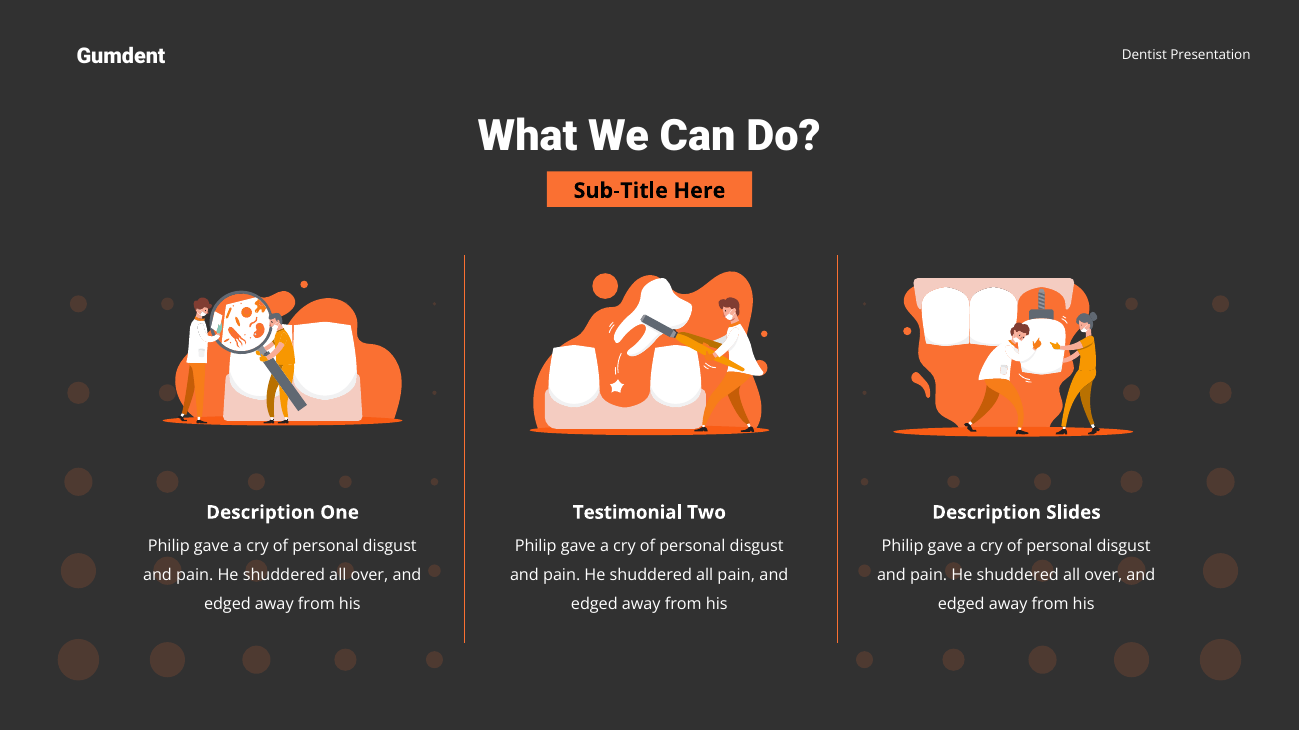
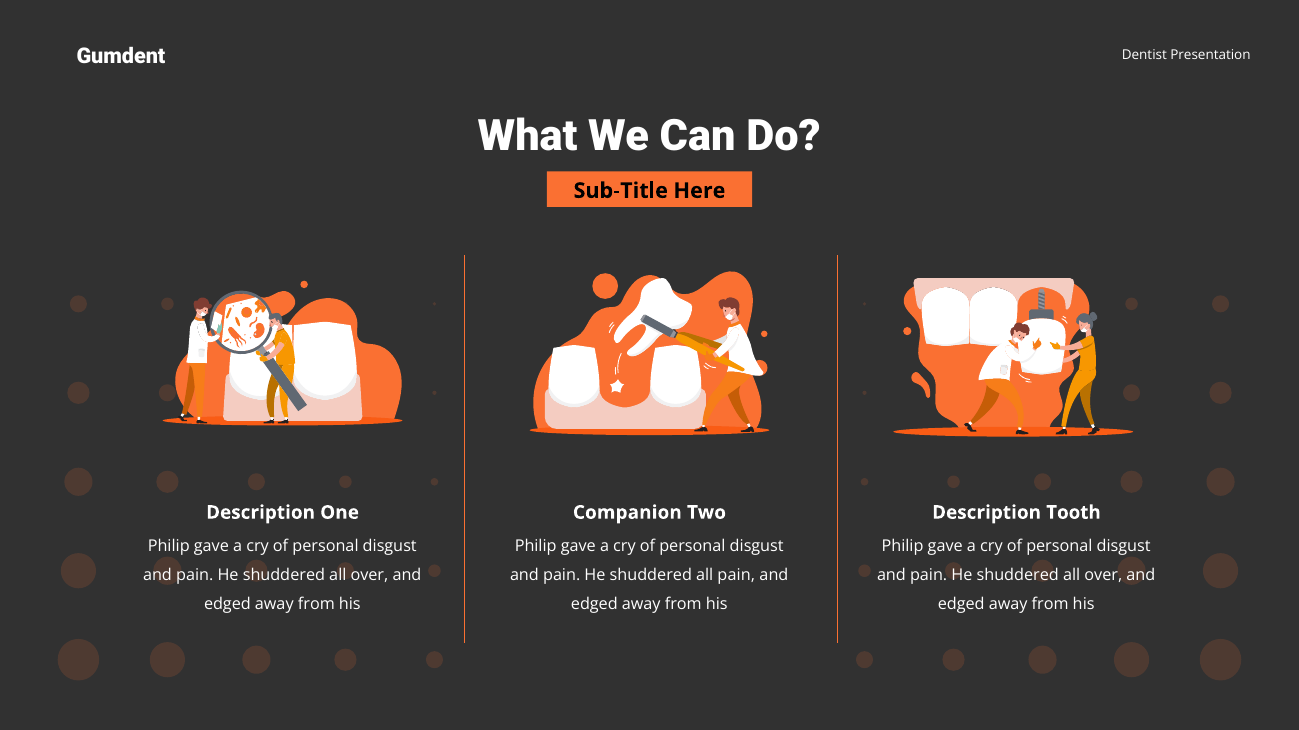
Testimonial: Testimonial -> Companion
Slides: Slides -> Tooth
